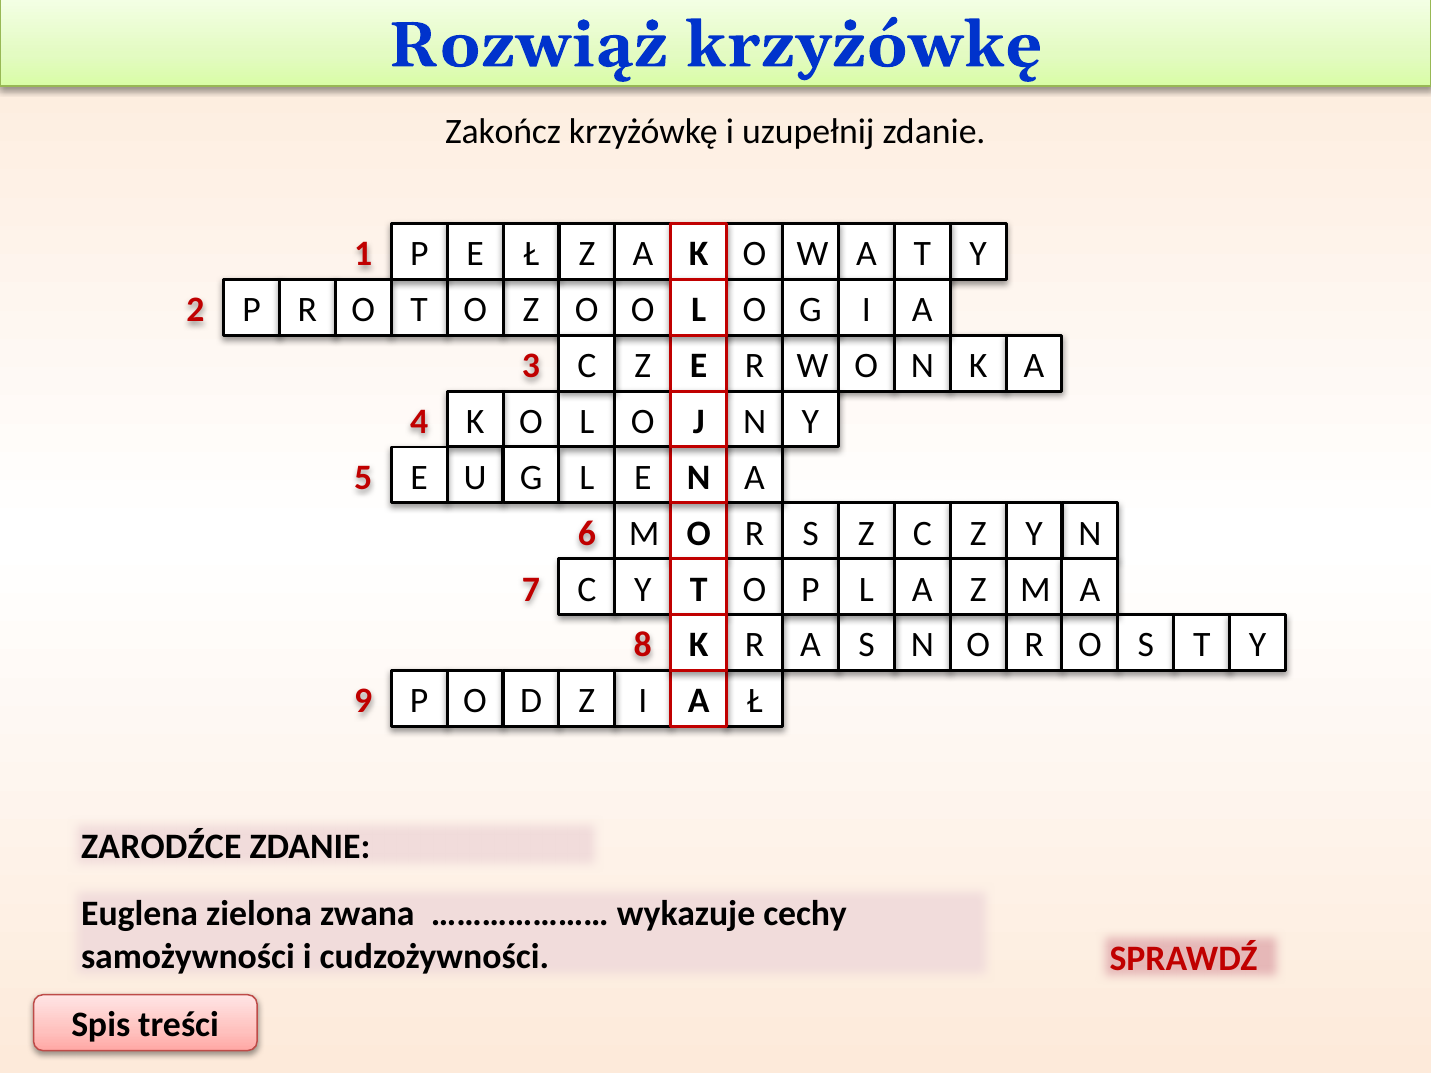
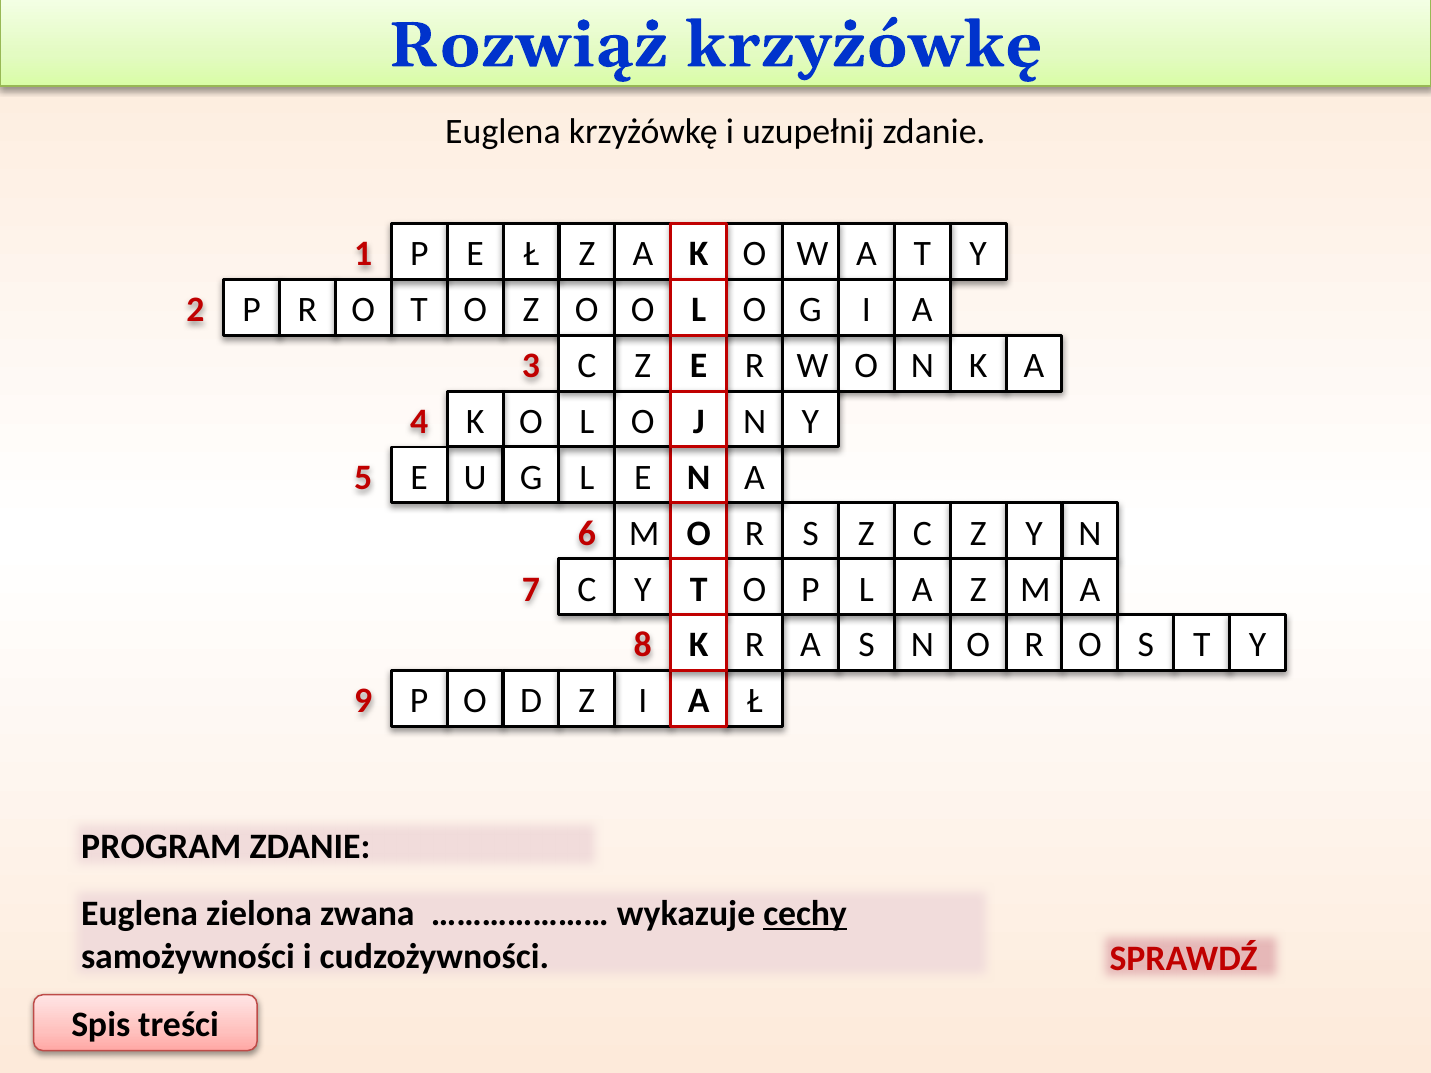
Zakończ at (503, 132): Zakończ -> Euglena
ZARODŹCE: ZARODŹCE -> PROGRAM
cechy underline: none -> present
